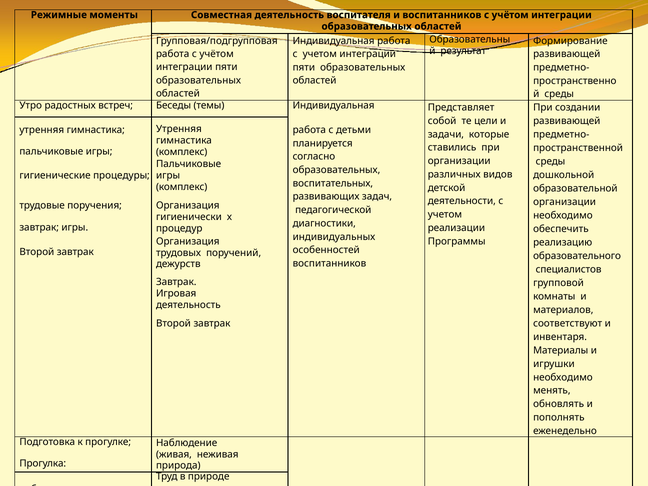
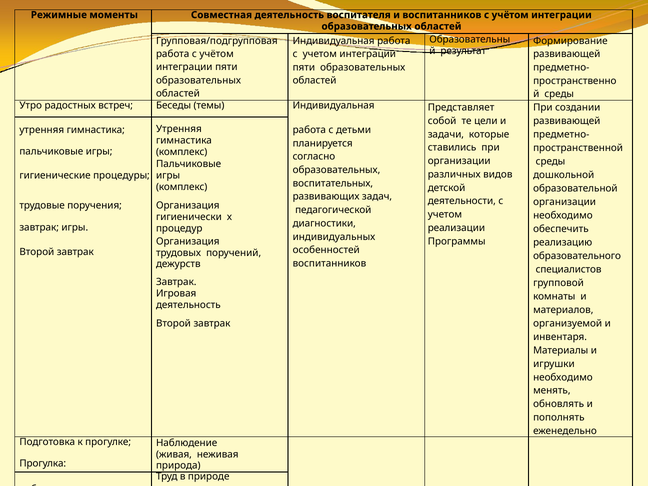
соответствуют: соответствуют -> организуемой
